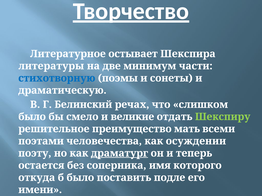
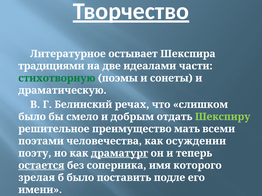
литературы: литературы -> традициями
минимум: минимум -> идеалами
стихотворную colour: blue -> green
великие: великие -> добрым
остается underline: none -> present
откуда: откуда -> зрелая
